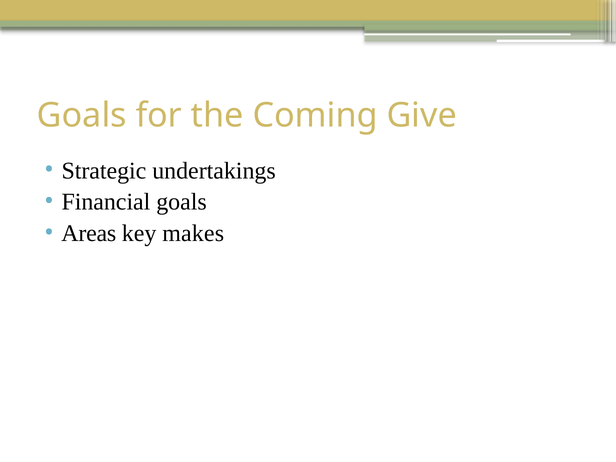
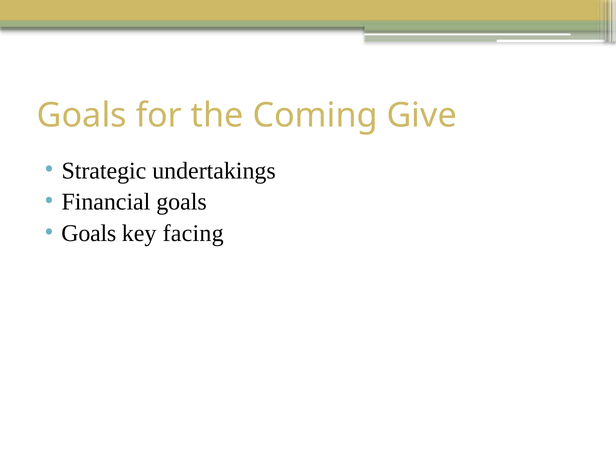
Areas at (89, 233): Areas -> Goals
makes: makes -> facing
